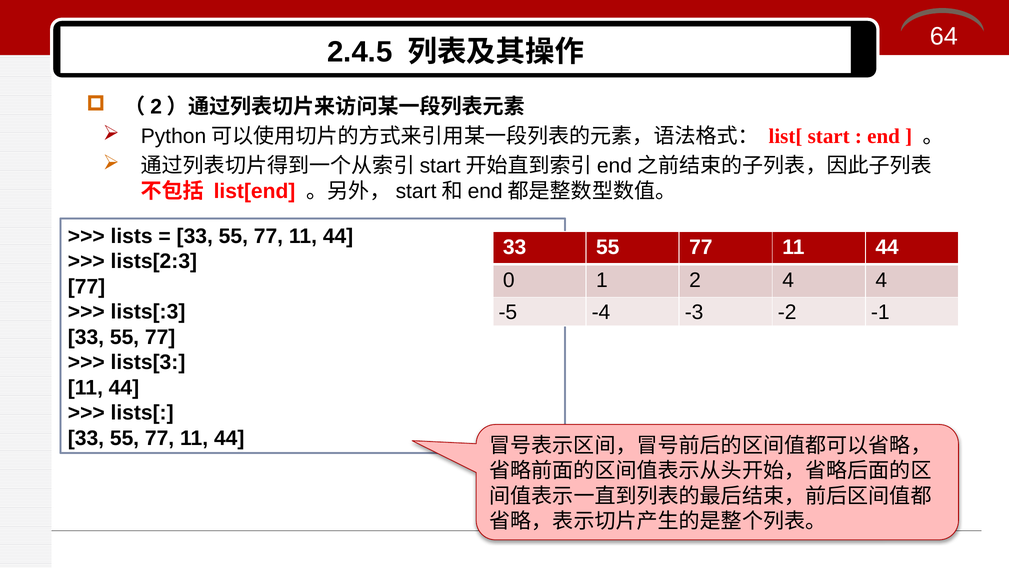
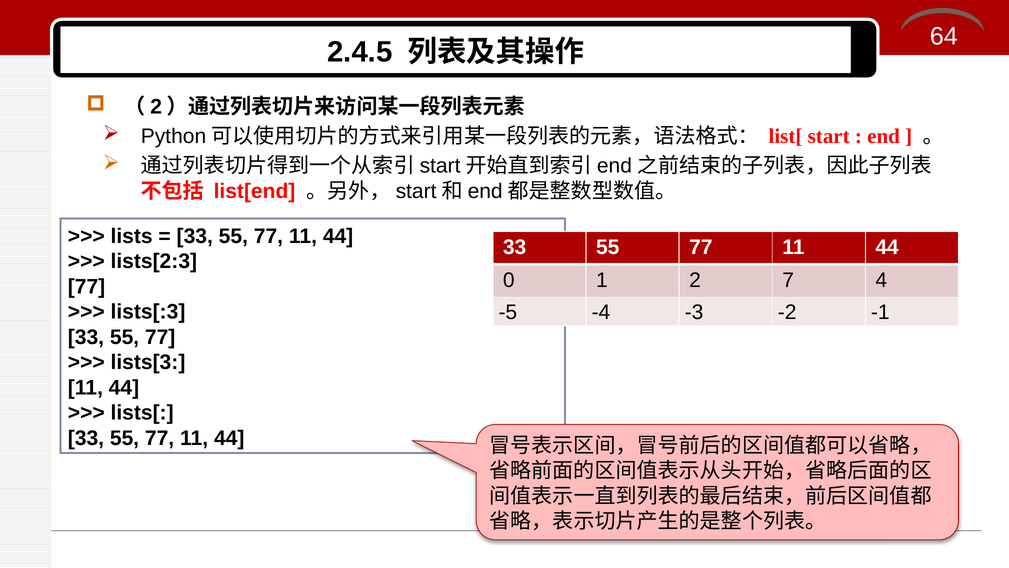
2 4: 4 -> 7
